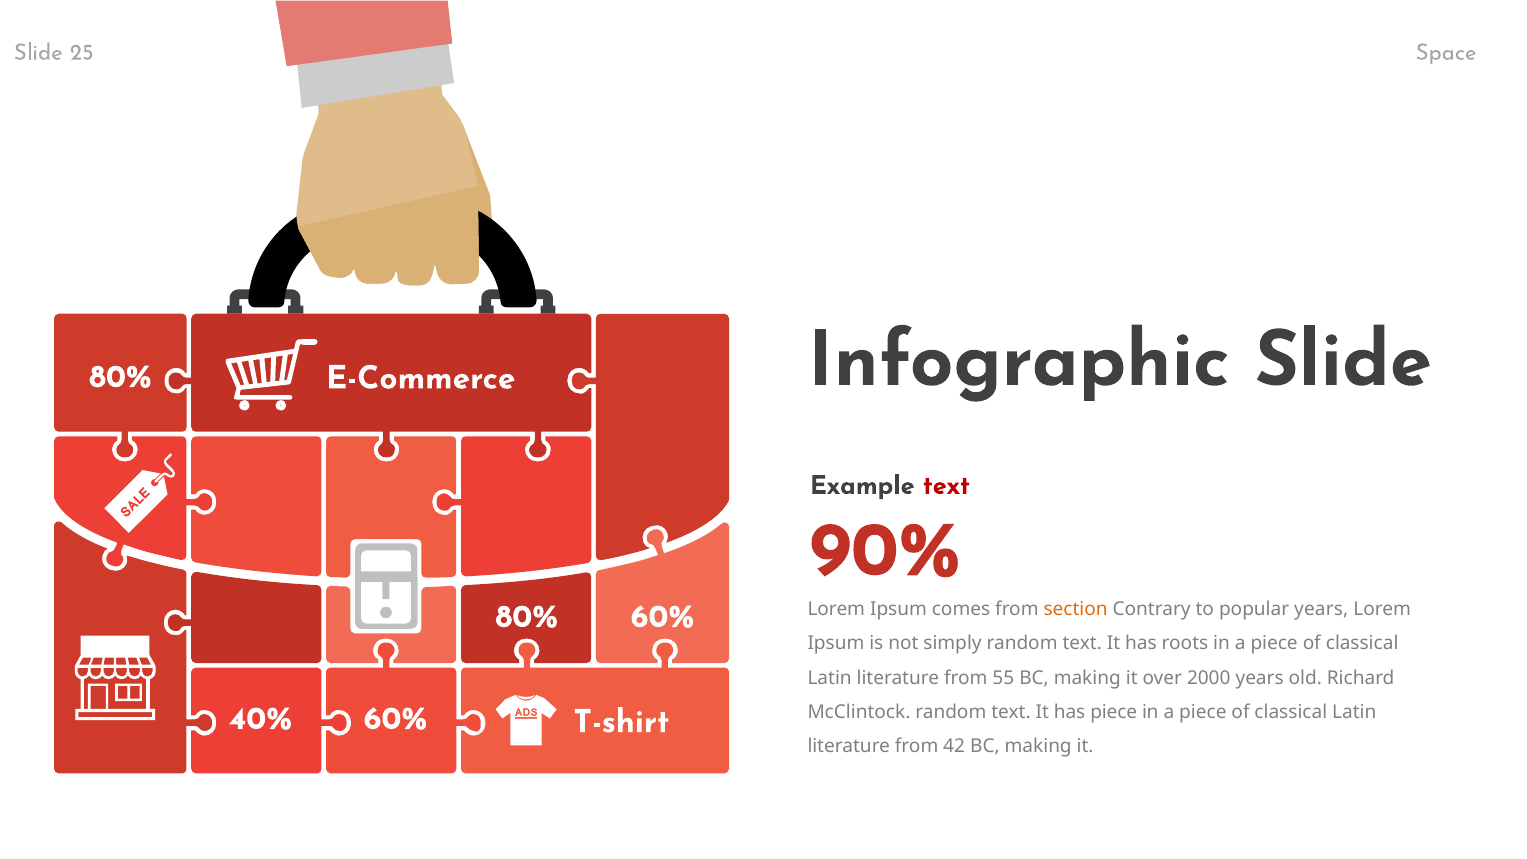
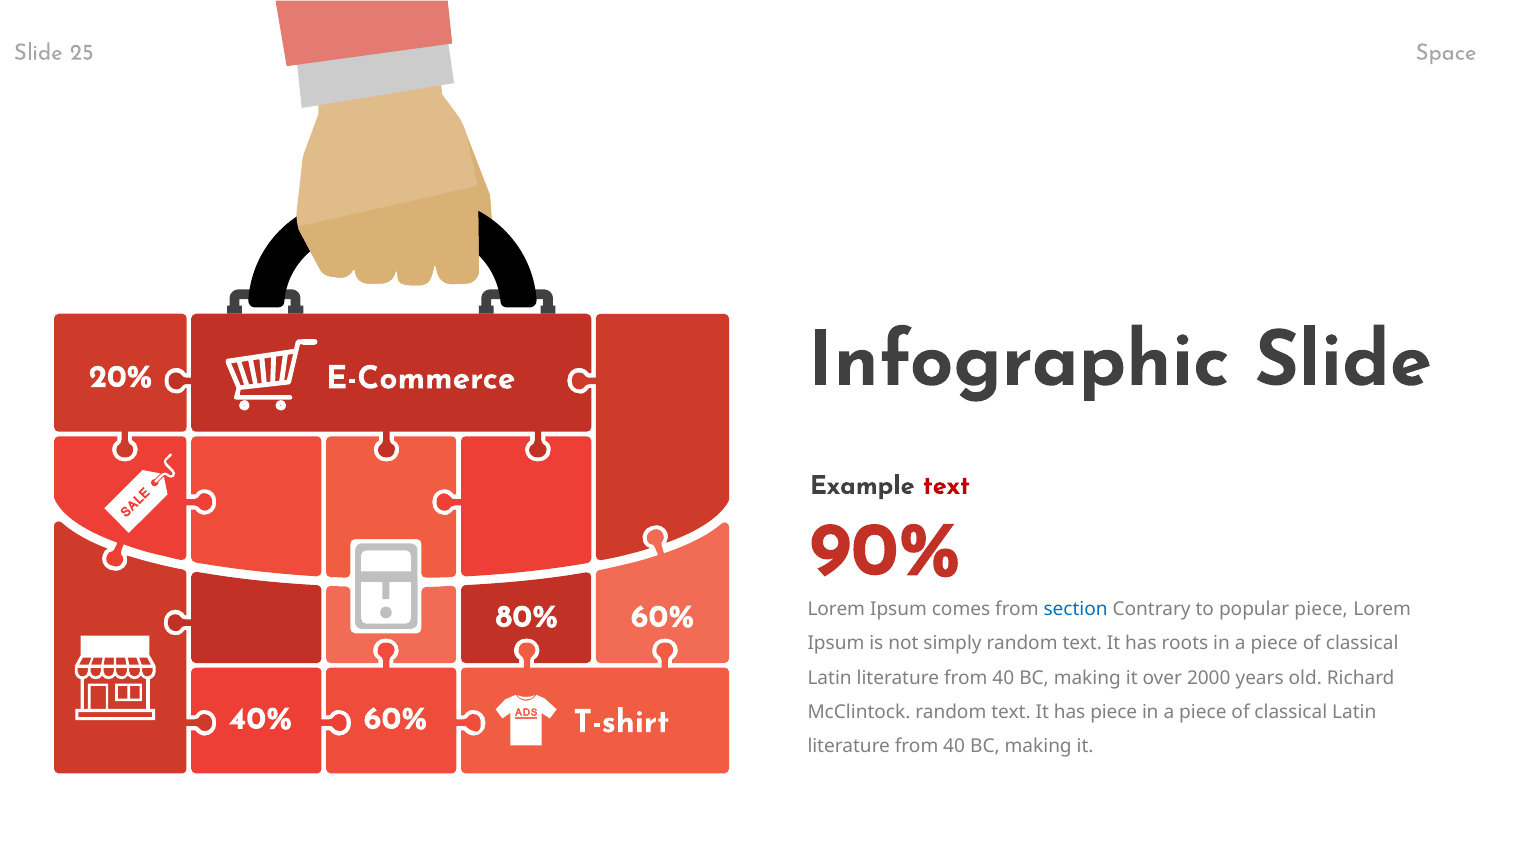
80% at (120, 377): 80% -> 20%
section colour: orange -> blue
popular years: years -> piece
55 at (1003, 678): 55 -> 40
42 at (954, 746): 42 -> 40
